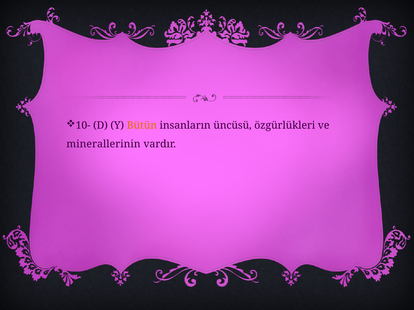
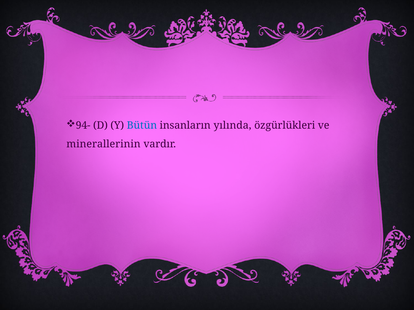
10-: 10- -> 94-
Bütün colour: orange -> blue
üncüsü: üncüsü -> yılında
